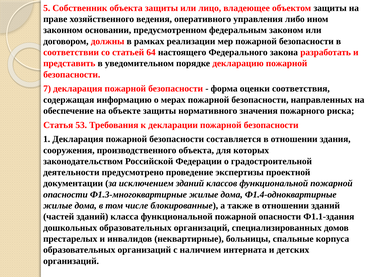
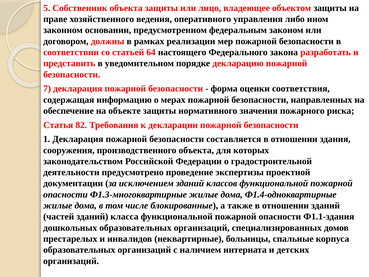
53: 53 -> 82
